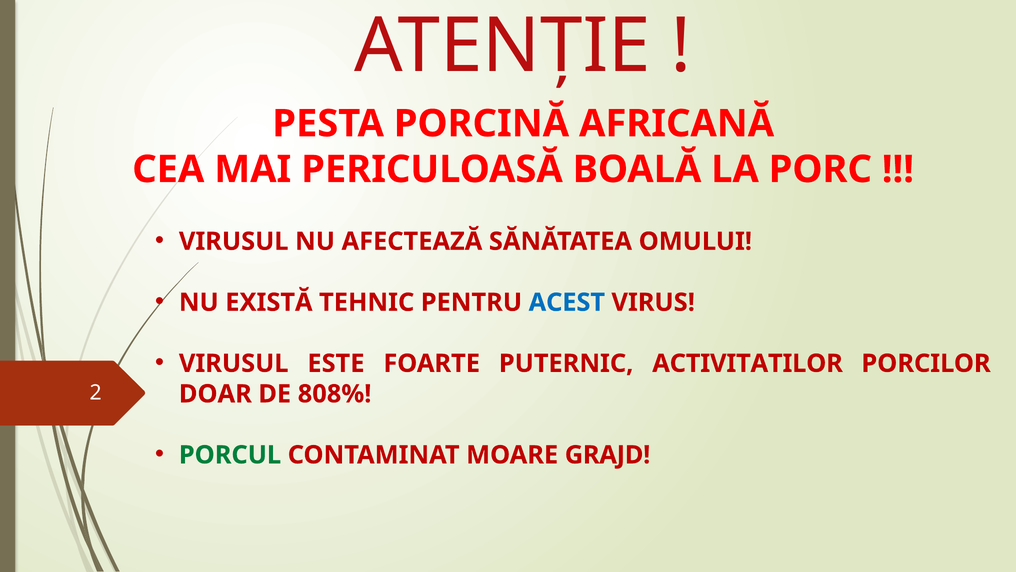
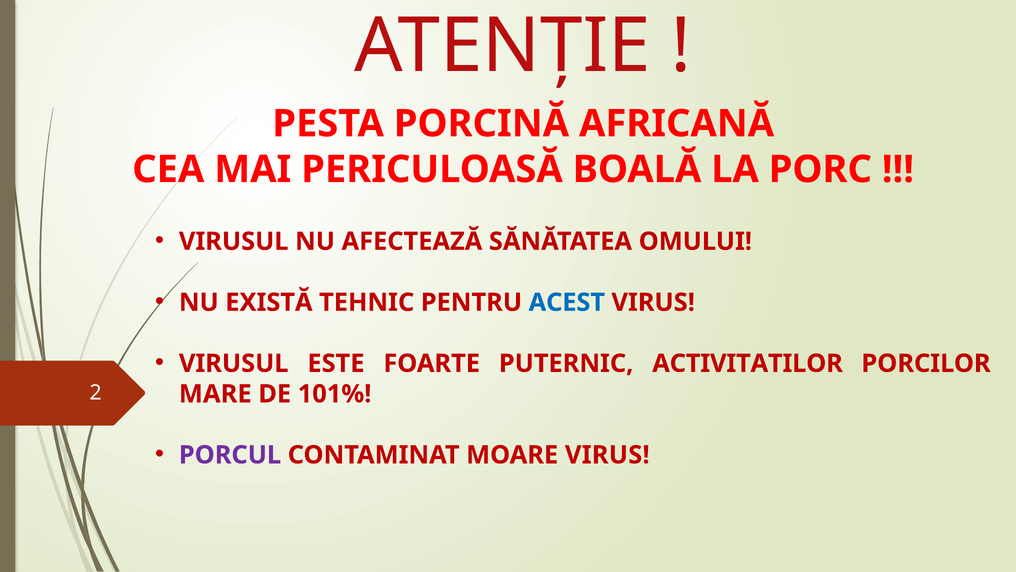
DOAR: DOAR -> MARE
808%: 808% -> 101%
PORCUL colour: green -> purple
MOARE GRAJD: GRAJD -> VIRUS
